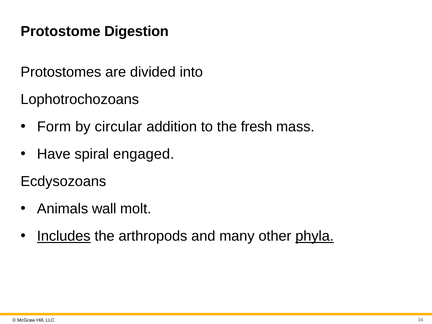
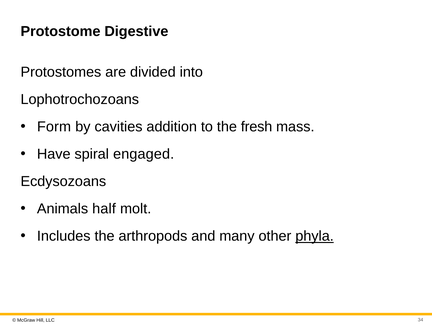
Digestion: Digestion -> Digestive
circular: circular -> cavities
wall: wall -> half
Includes underline: present -> none
